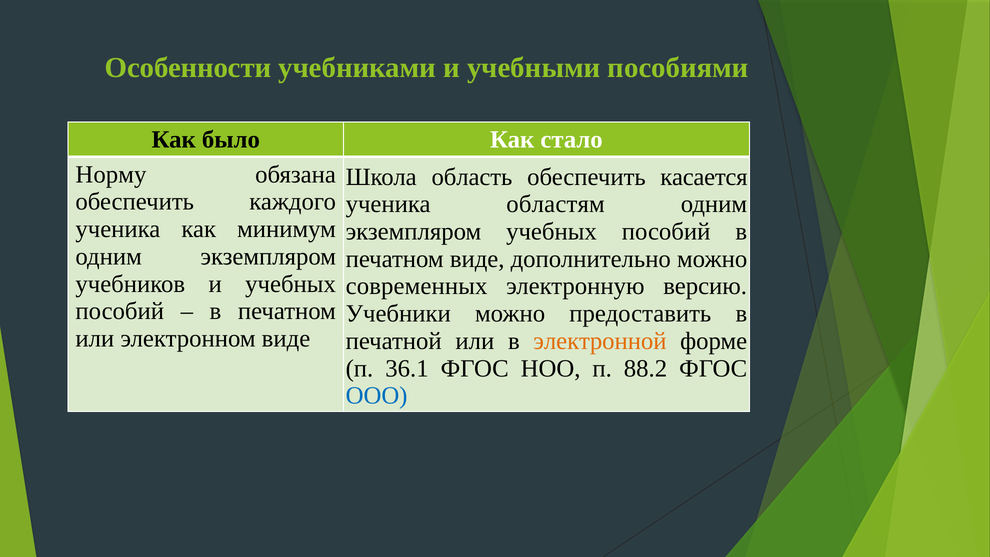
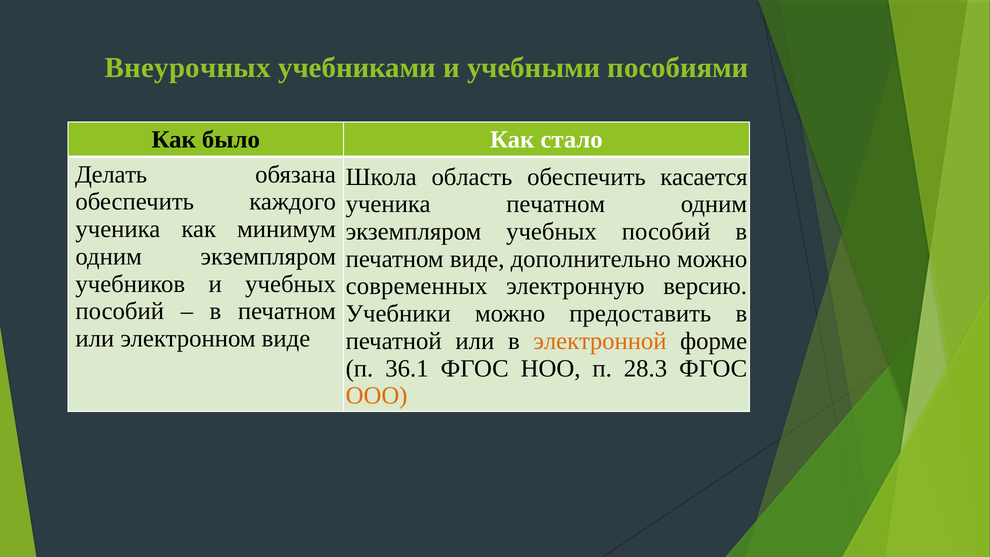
Особенности: Особенности -> Внеурочных
Норму: Норму -> Делать
ученика областям: областям -> печатном
88.2: 88.2 -> 28.3
ООО colour: blue -> orange
